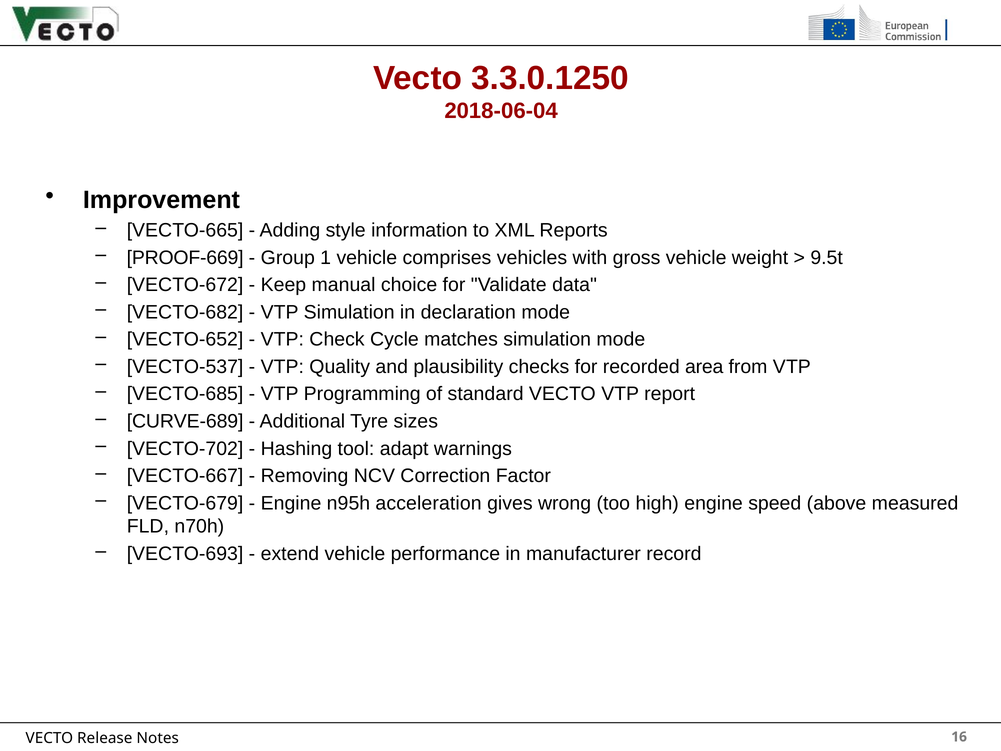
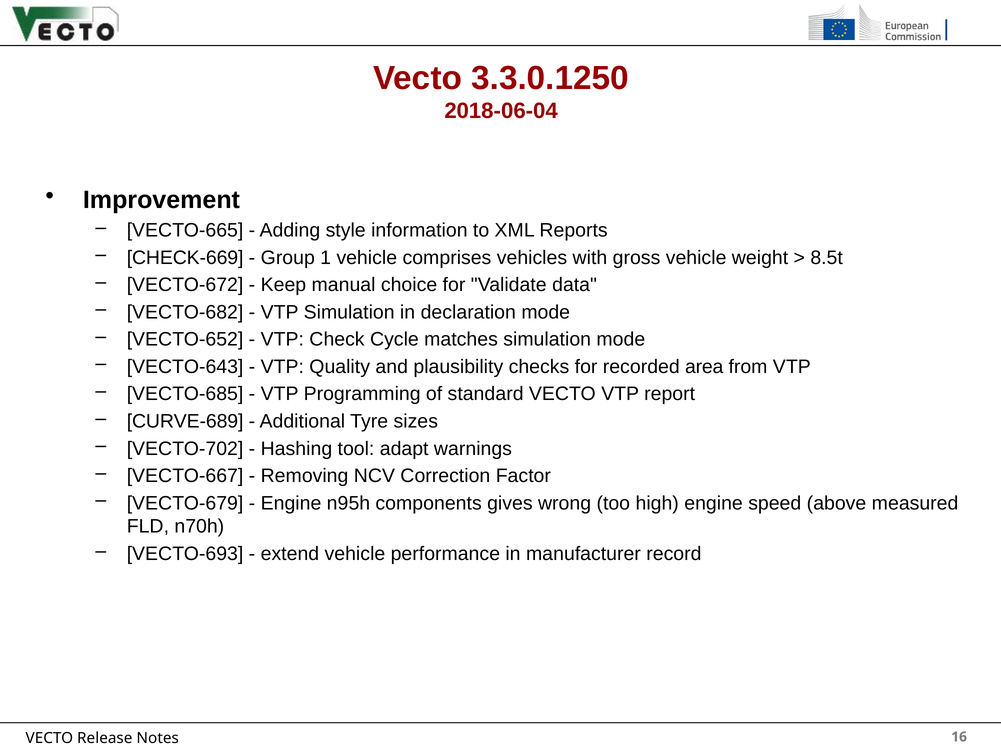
PROOF-669: PROOF-669 -> CHECK-669
9.5t: 9.5t -> 8.5t
VECTO-537: VECTO-537 -> VECTO-643
acceleration: acceleration -> components
